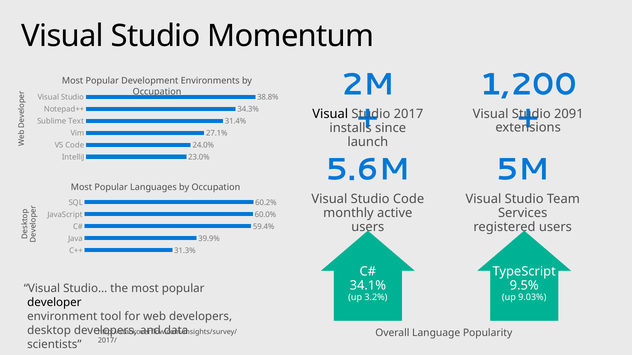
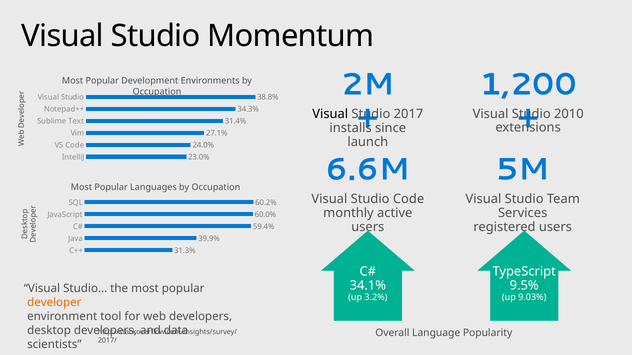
2091: 2091 -> 2010
5.6M: 5.6M -> 6.6M
developer colour: black -> orange
